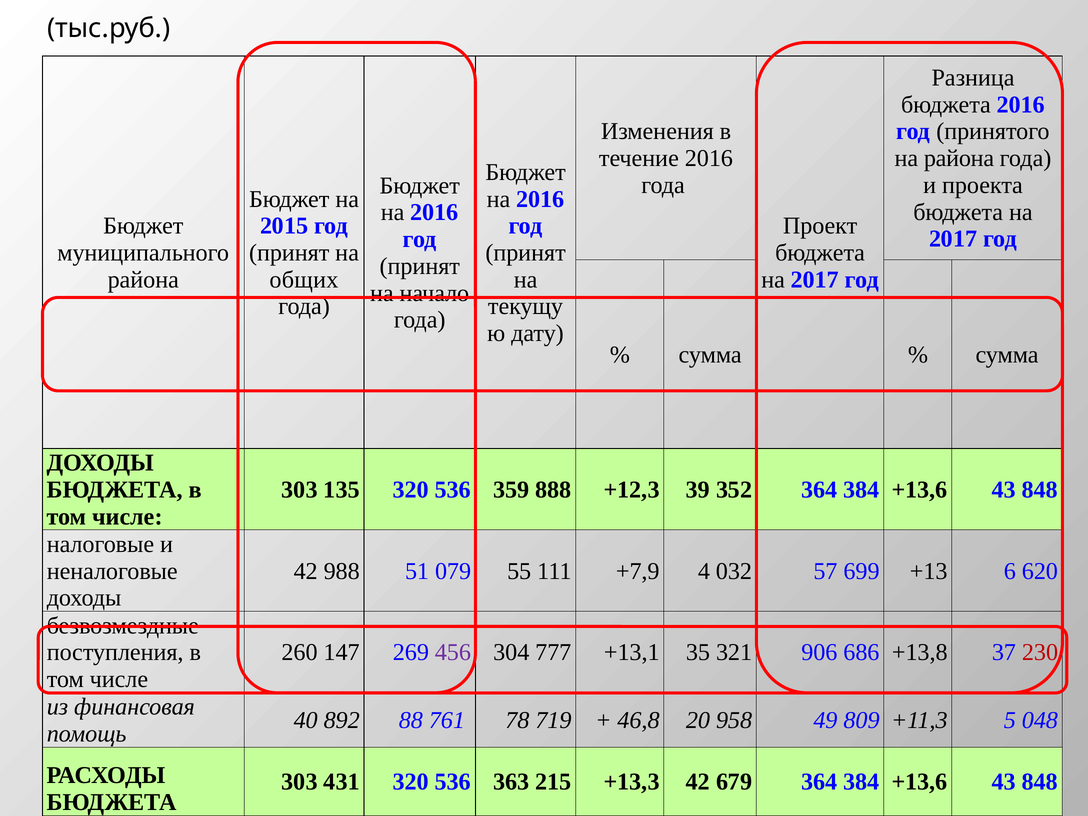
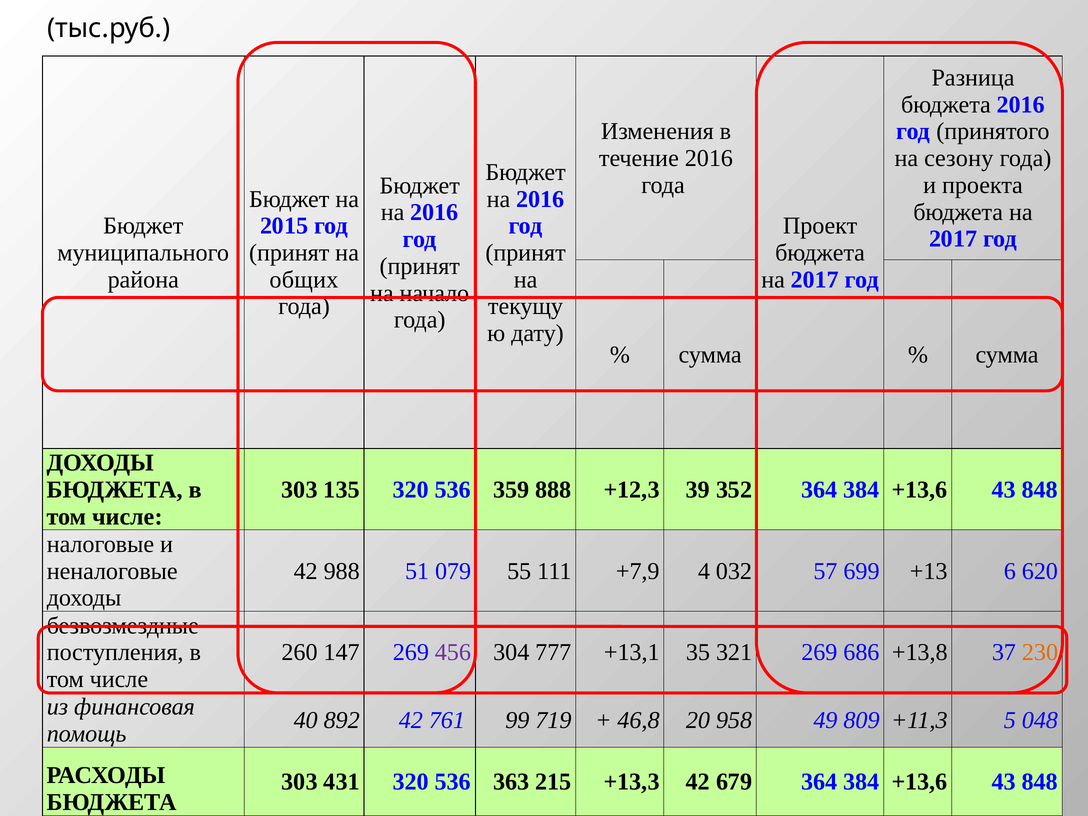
на района: района -> сезону
321 906: 906 -> 269
230 colour: red -> orange
892 88: 88 -> 42
78: 78 -> 99
